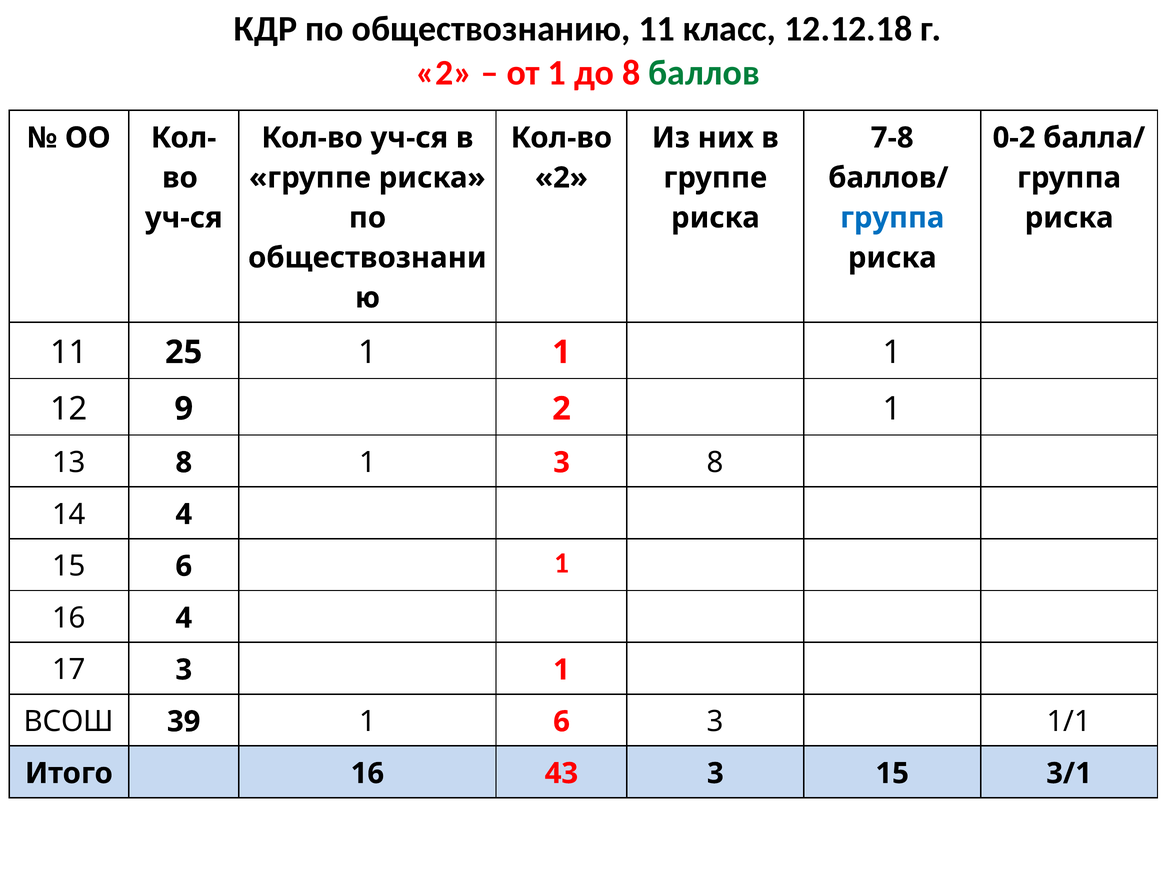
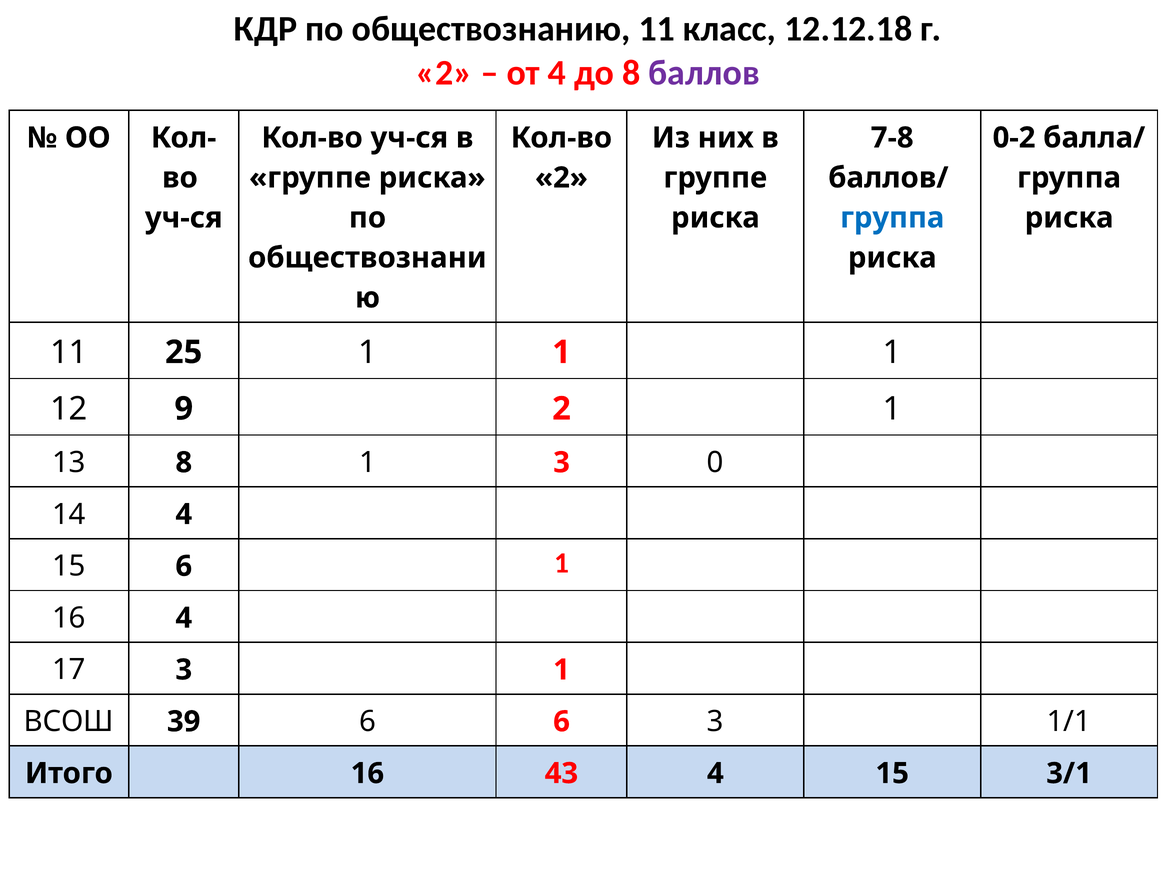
от 1: 1 -> 4
баллов colour: green -> purple
3 8: 8 -> 0
39 1: 1 -> 6
43 3: 3 -> 4
